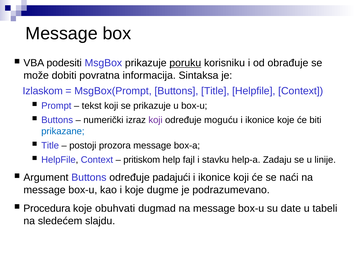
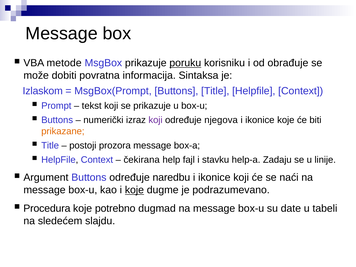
podesiti: podesiti -> metode
moguću: moguću -> njegova
prikazane colour: blue -> orange
pritiskom: pritiskom -> čekirana
padajući: padajući -> naredbu
koje at (134, 190) underline: none -> present
obuhvati: obuhvati -> potrebno
